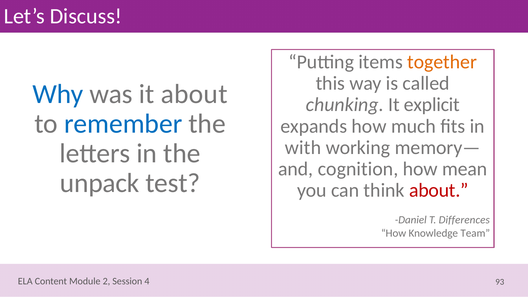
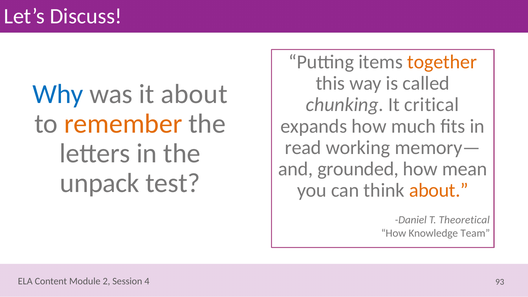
explicit: explicit -> critical
remember colour: blue -> orange
with: with -> read
cognition: cognition -> grounded
about at (439, 190) colour: red -> orange
Differences: Differences -> Theoretical
